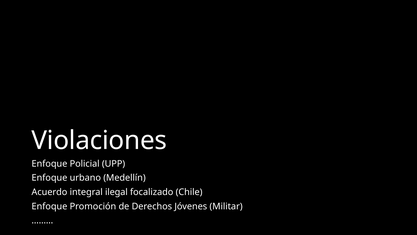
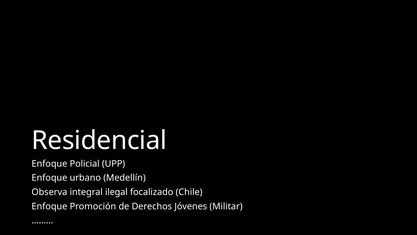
Violaciones: Violaciones -> Residencial
Acuerdo: Acuerdo -> Observa
